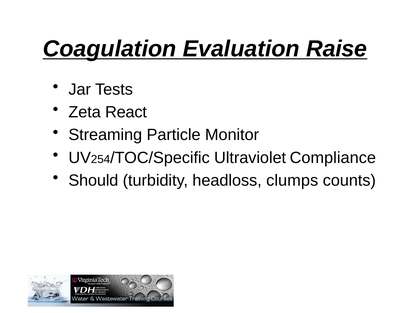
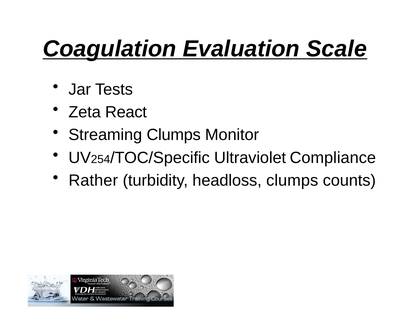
Raise: Raise -> Scale
Streaming Particle: Particle -> Clumps
Should: Should -> Rather
